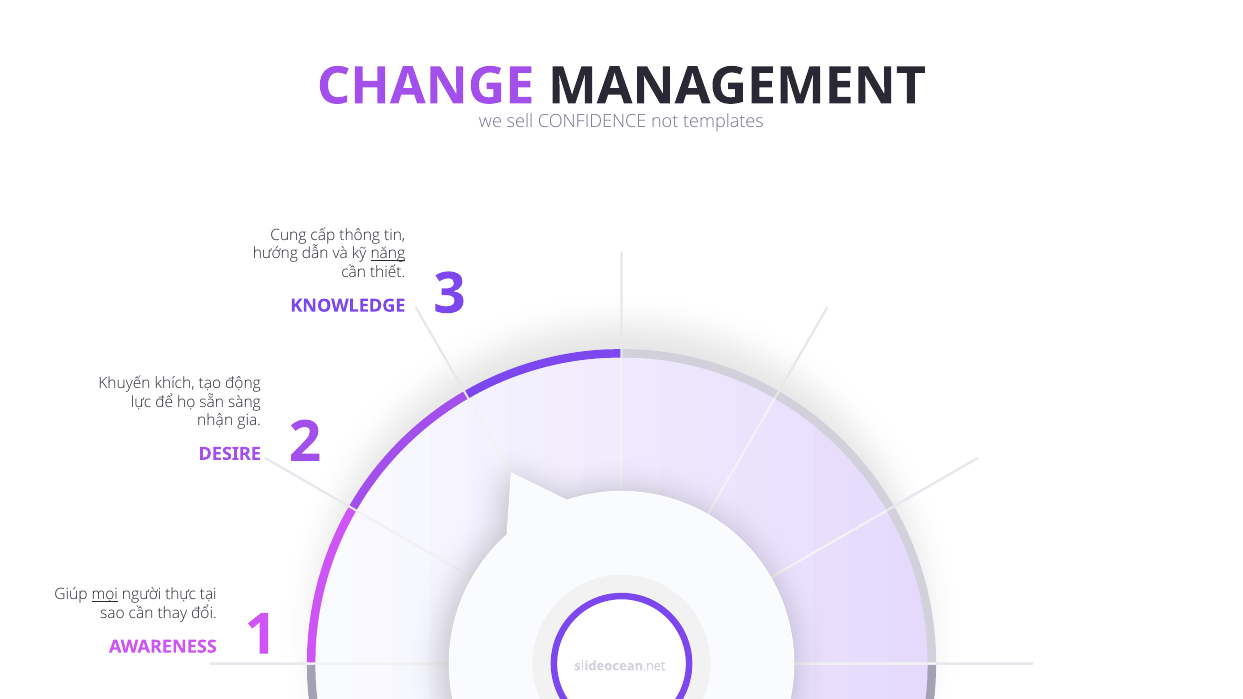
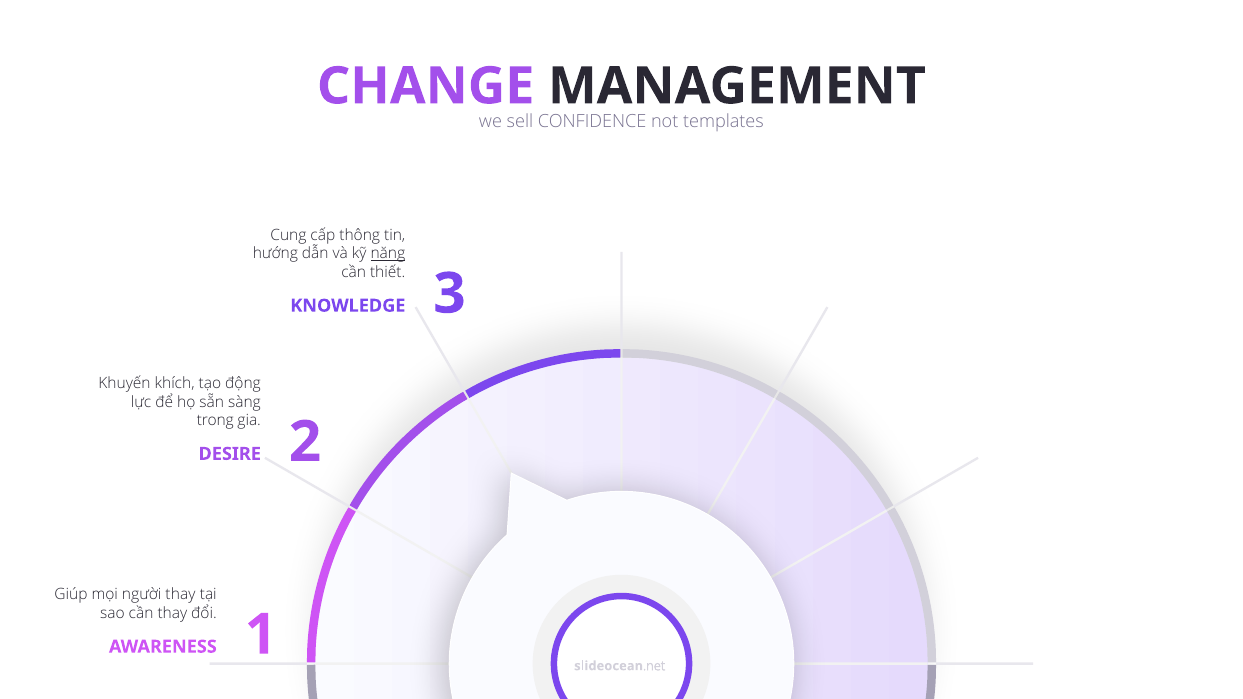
nhận: nhận -> trong
mọi underline: present -> none
người thực: thực -> thay
